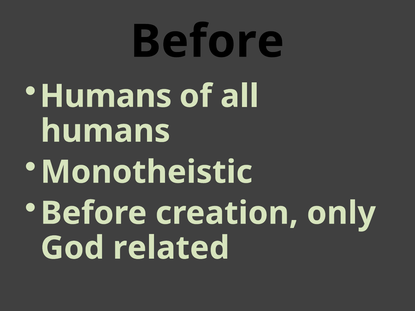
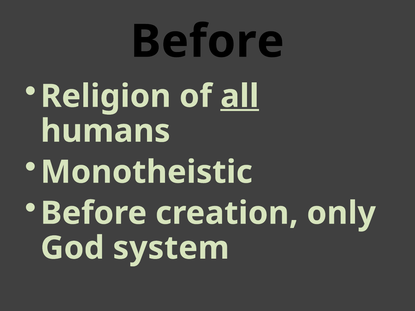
Humans at (106, 96): Humans -> Religion
all underline: none -> present
related: related -> system
